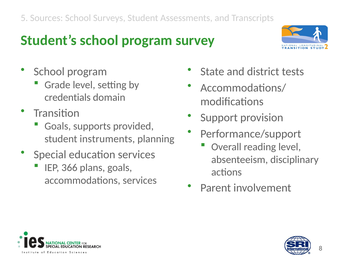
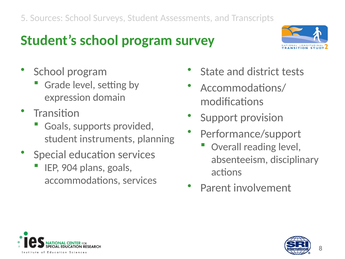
credentials: credentials -> expression
366: 366 -> 904
